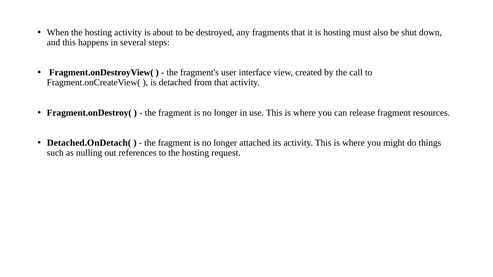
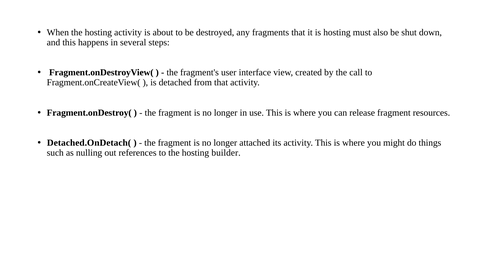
request: request -> builder
